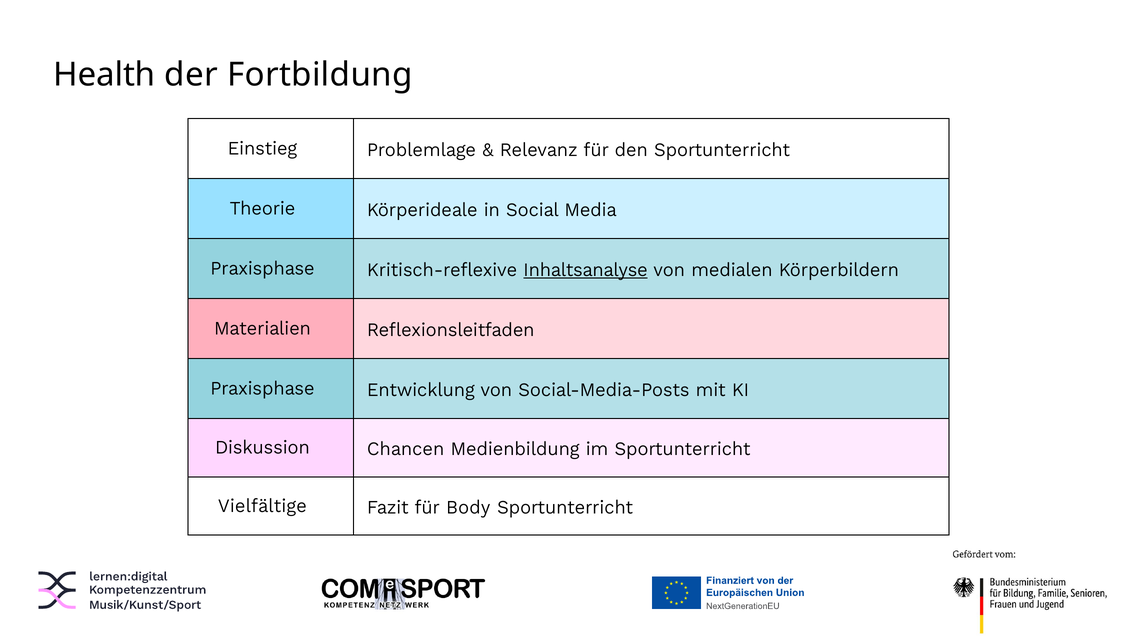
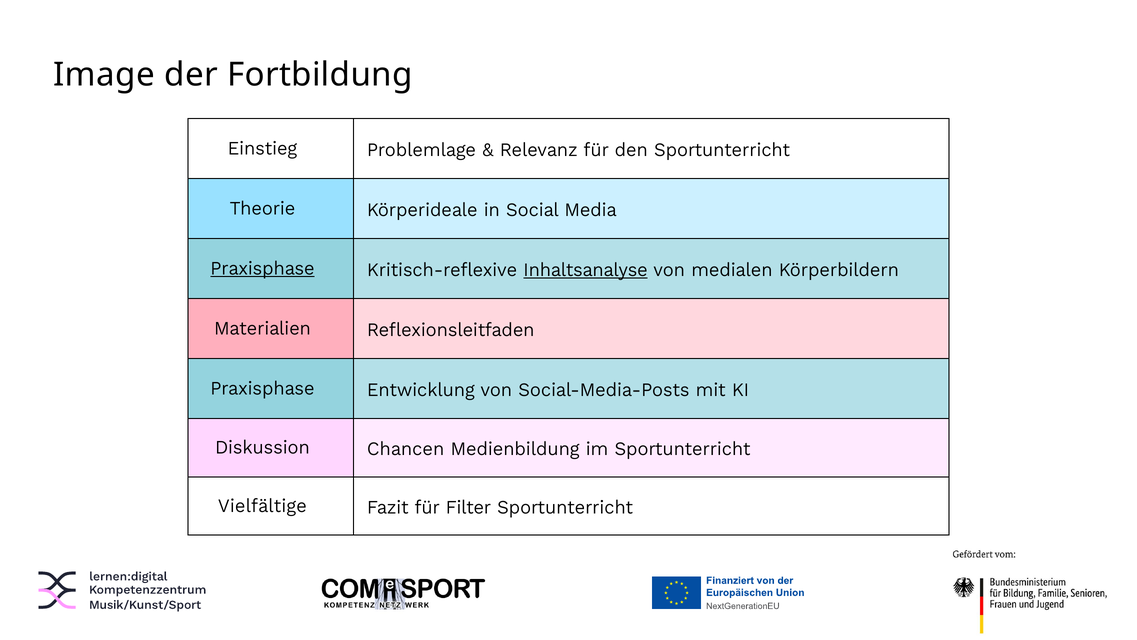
Health: Health -> Image
Praxisphase at (262, 268) underline: none -> present
Body: Body -> Filter
